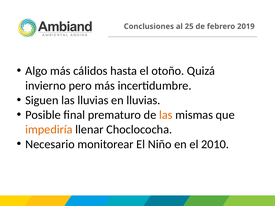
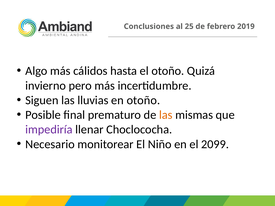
en lluvias: lluvias -> otoño
impediría colour: orange -> purple
2010: 2010 -> 2099
